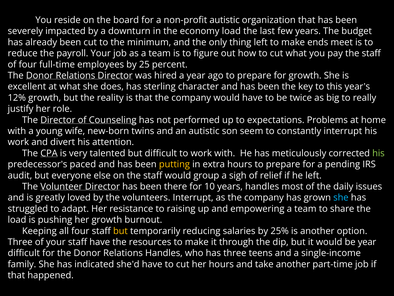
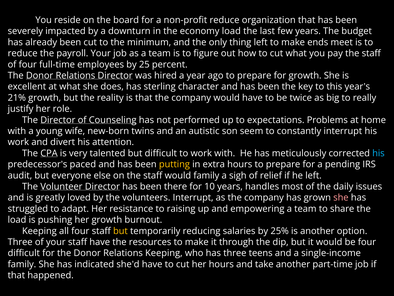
non-profit autistic: autistic -> reduce
12%: 12% -> 21%
his at (378, 153) colour: light green -> light blue
would group: group -> family
she at (341, 197) colour: light blue -> pink
be year: year -> four
Relations Handles: Handles -> Keeping
